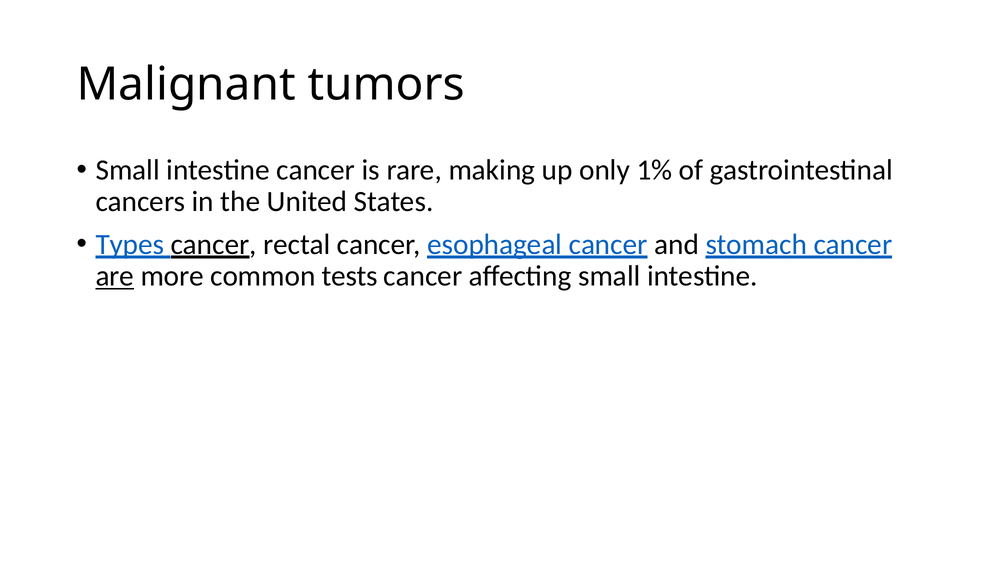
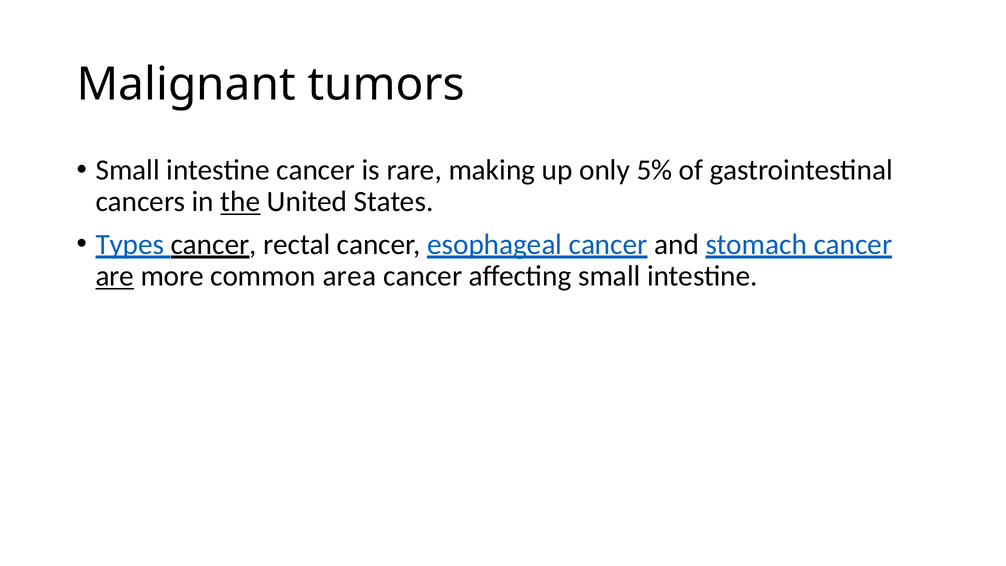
1%: 1% -> 5%
the underline: none -> present
tests: tests -> area
